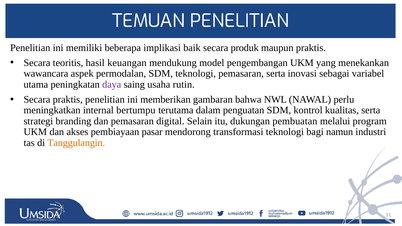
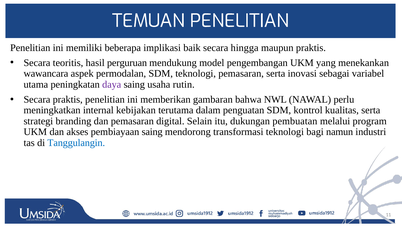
produk: produk -> hingga
keuangan: keuangan -> perguruan
bertumpu: bertumpu -> kebijakan
pembiayaan pasar: pasar -> saing
Tanggulangin colour: orange -> blue
